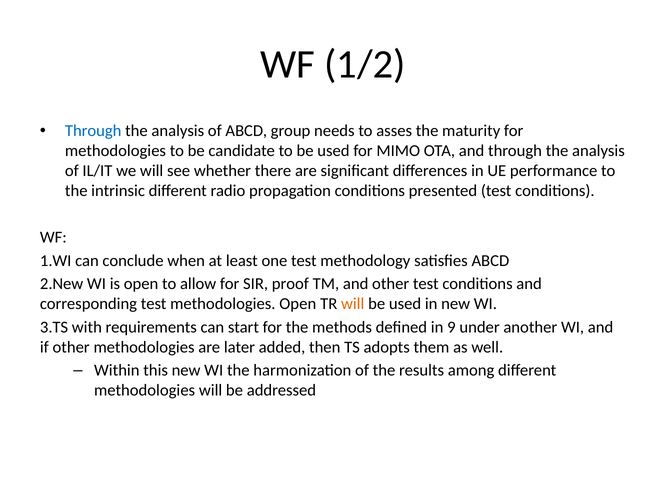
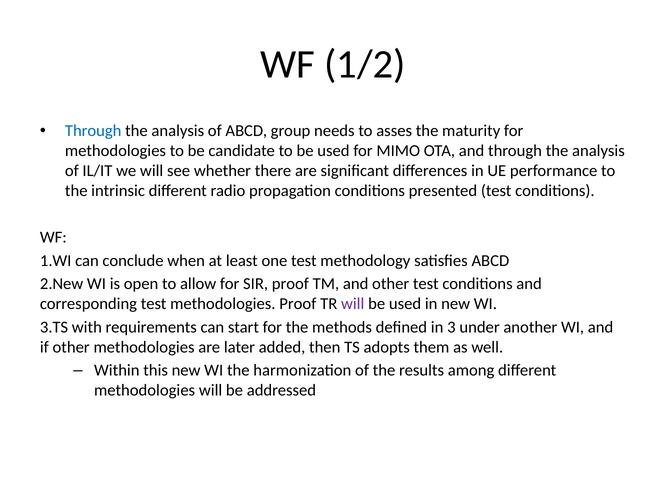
methodologies Open: Open -> Proof
will at (353, 304) colour: orange -> purple
9: 9 -> 3
